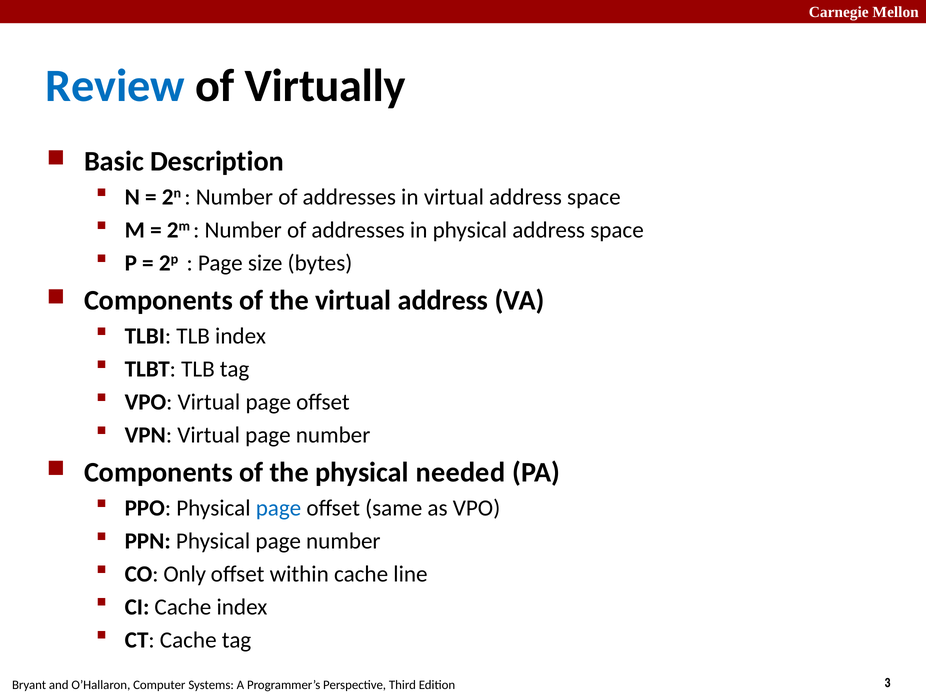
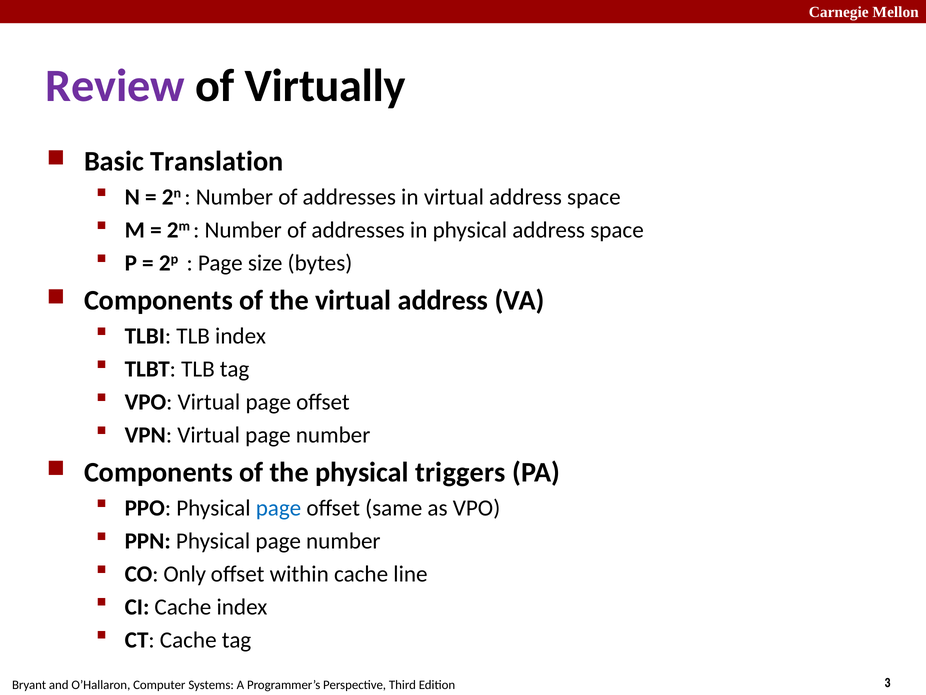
Review colour: blue -> purple
Description: Description -> Translation
needed: needed -> triggers
